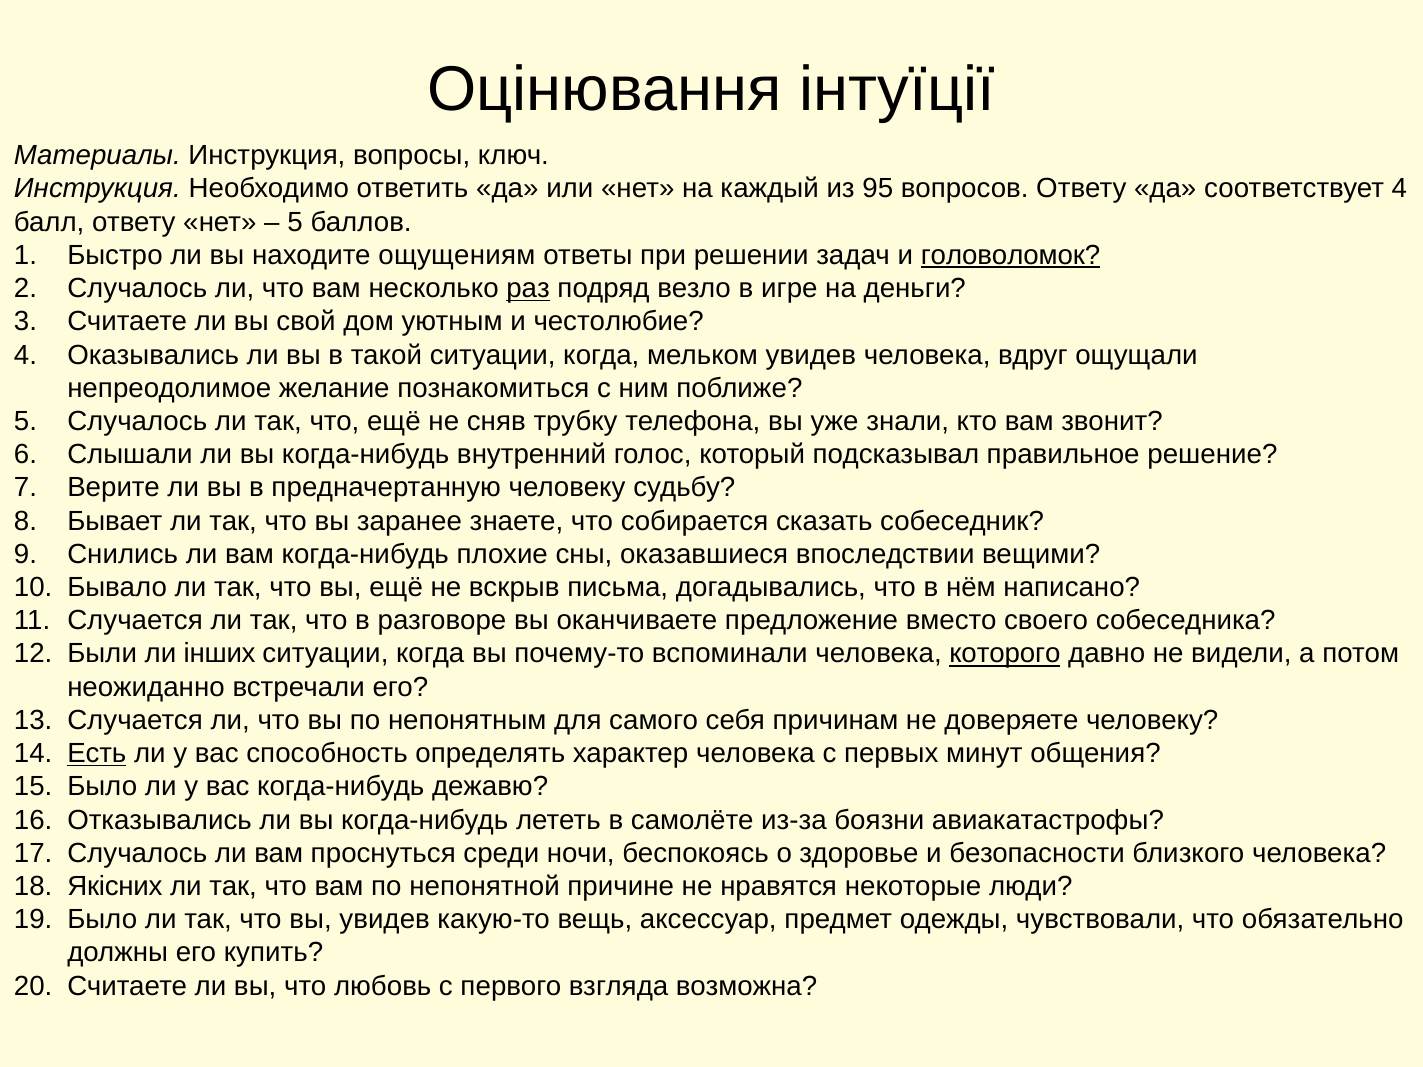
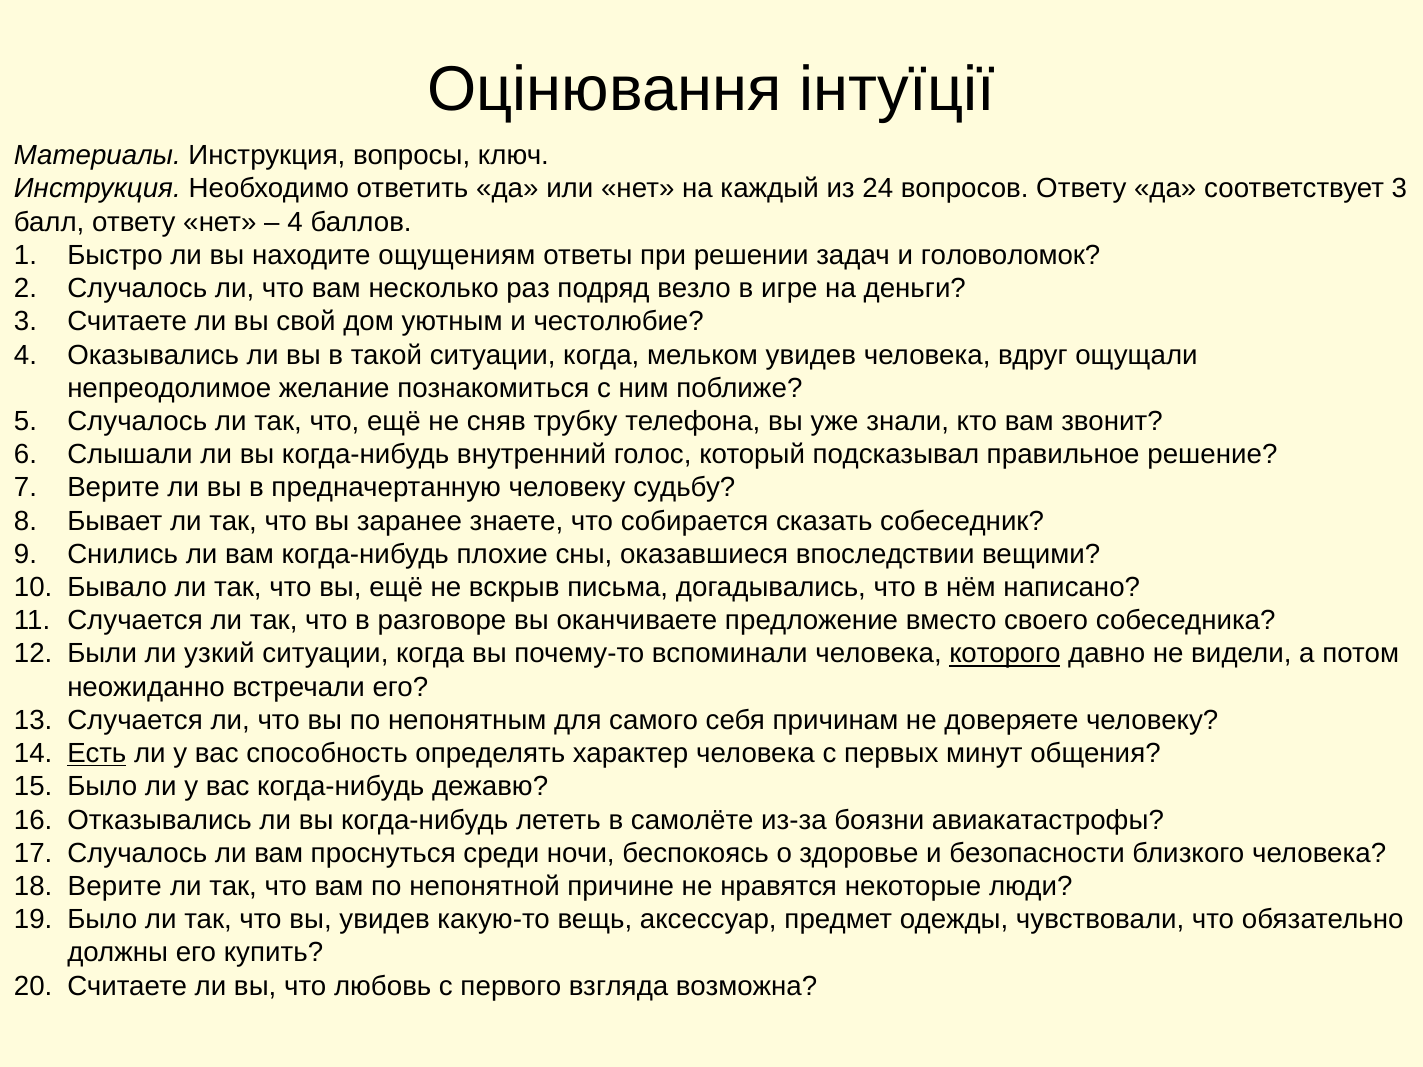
95: 95 -> 24
соответствует 4: 4 -> 3
5 at (295, 222): 5 -> 4
головоломок underline: present -> none
раз underline: present -> none
інших: інших -> узкий
Якісних at (115, 887): Якісних -> Верите
